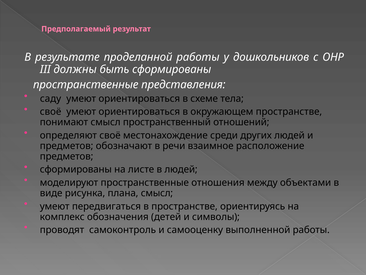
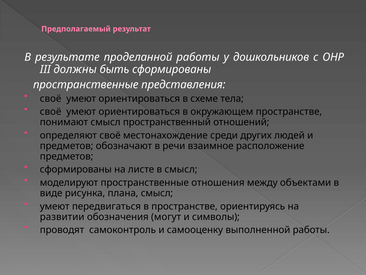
саду at (51, 98): саду -> своё
в людей: людей -> смысл
комплекс: комплекс -> развитии
детей: детей -> могут
